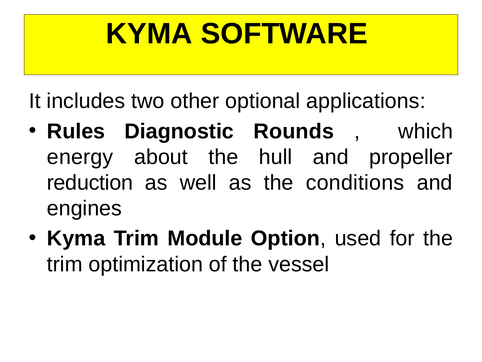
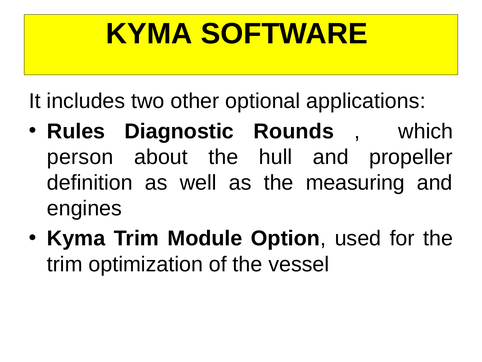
energy: energy -> person
reduction: reduction -> definition
conditions: conditions -> measuring
